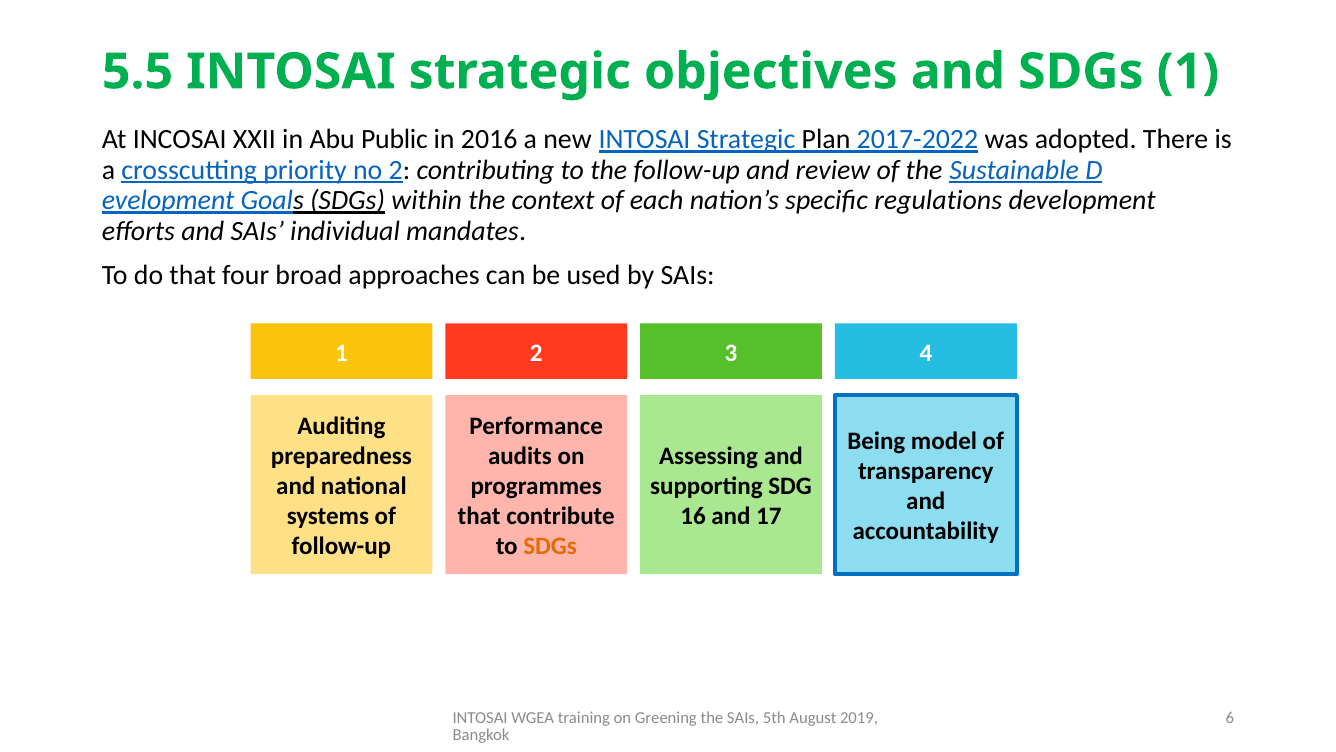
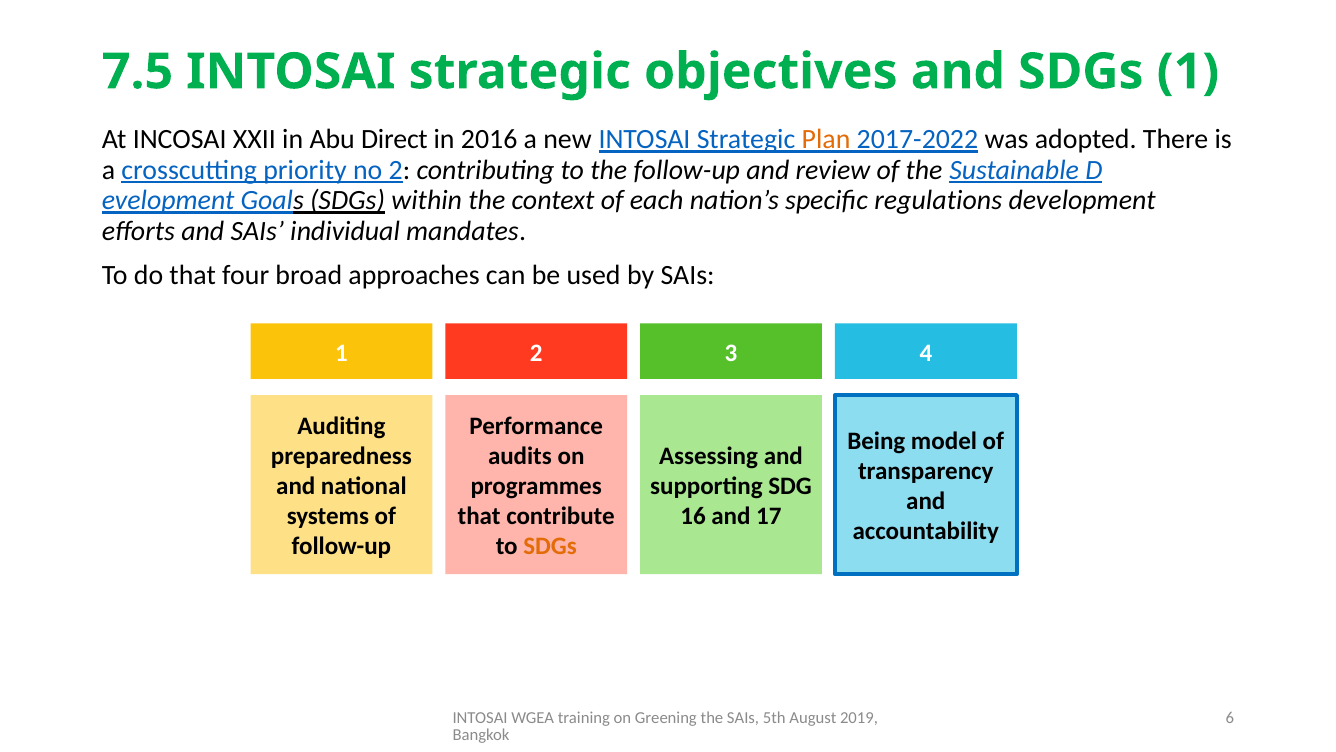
5.5: 5.5 -> 7.5
Public: Public -> Direct
Plan colour: black -> orange
